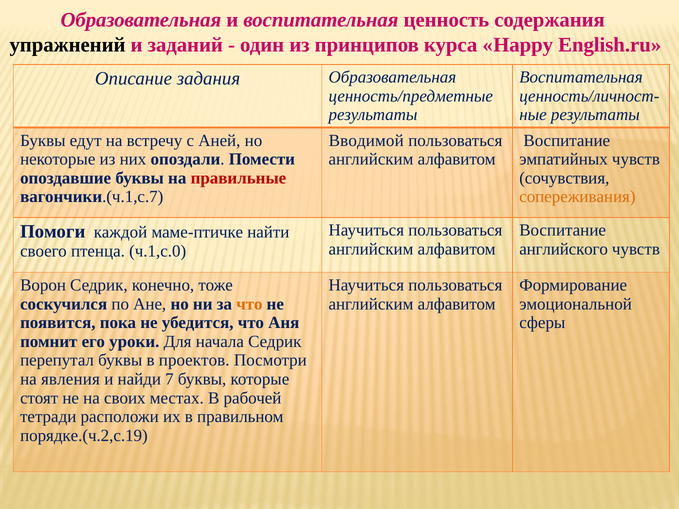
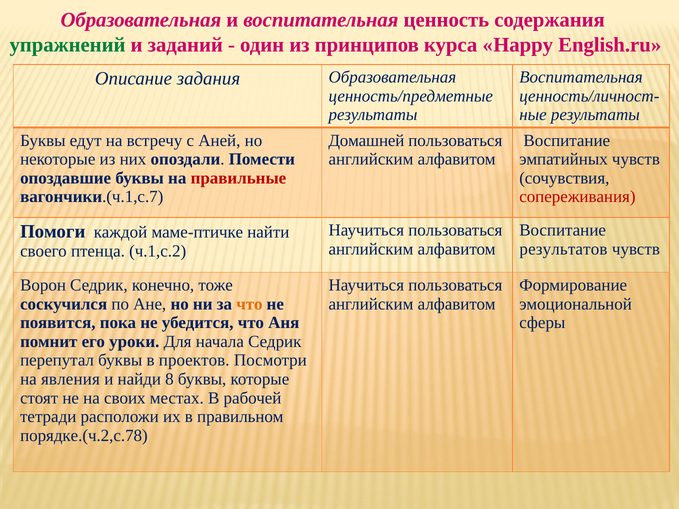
упражнений colour: black -> green
Вводимой: Вводимой -> Домашней
сопереживания colour: orange -> red
английского: английского -> результатов
ч.1,с.0: ч.1,с.0 -> ч.1,с.2
7: 7 -> 8
порядке.(ч.2,с.19: порядке.(ч.2,с.19 -> порядке.(ч.2,с.78
